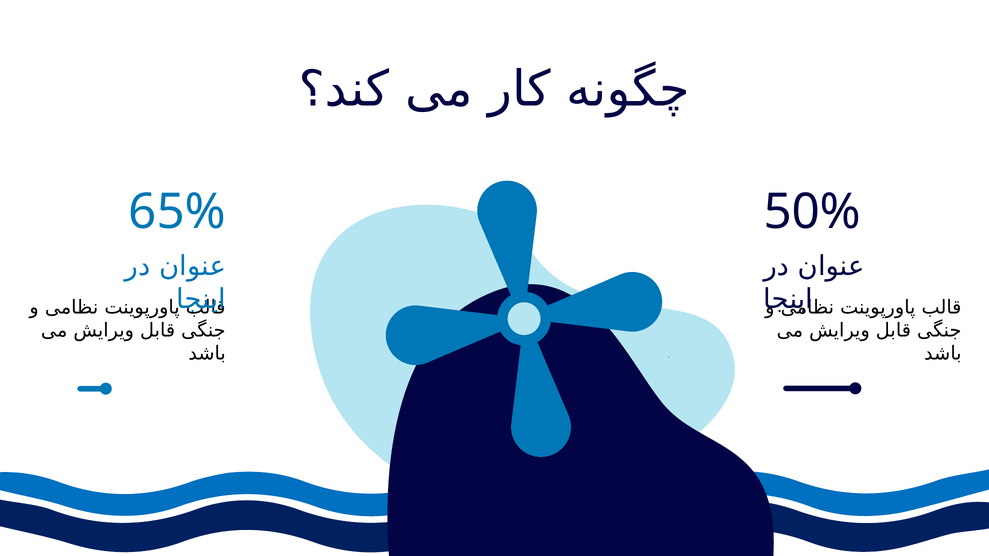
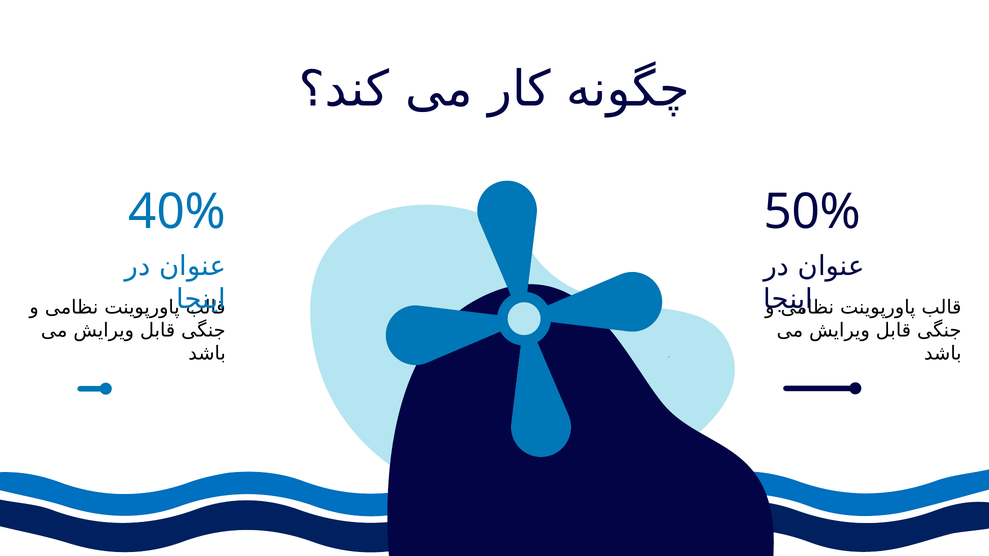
65%: 65% -> 40%
